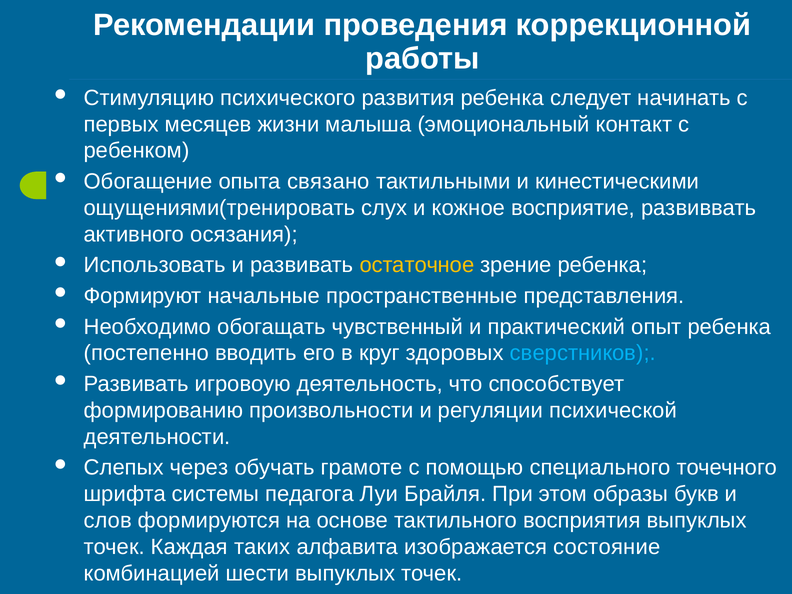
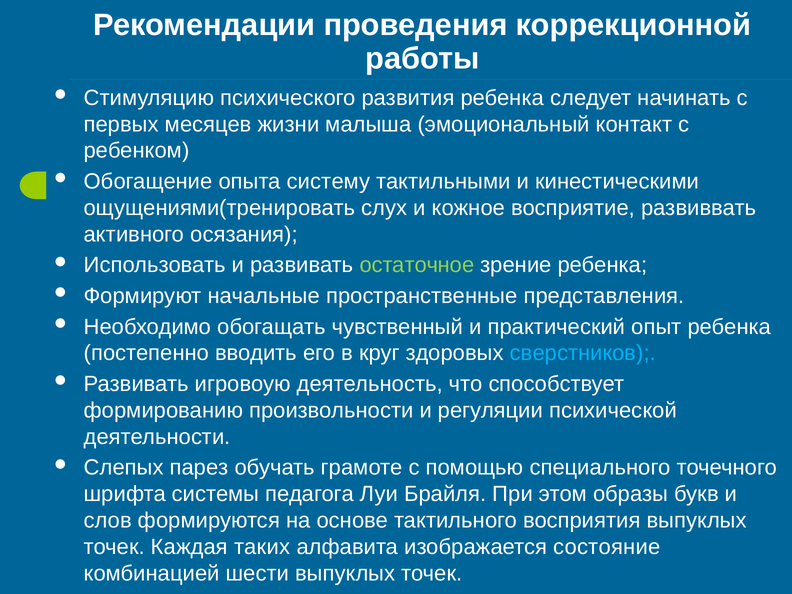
связано: связано -> систему
остаточное colour: yellow -> light green
через: через -> парез
